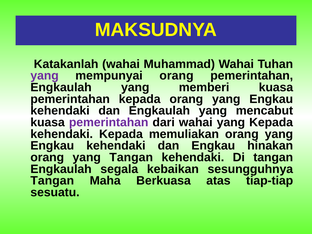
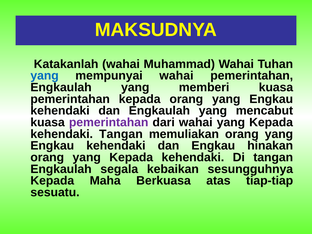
yang at (45, 76) colour: purple -> blue
mempunyai orang: orang -> wahai
kehendaki Kepada: Kepada -> Tangan
orang yang Tangan: Tangan -> Kepada
Tangan at (52, 181): Tangan -> Kepada
